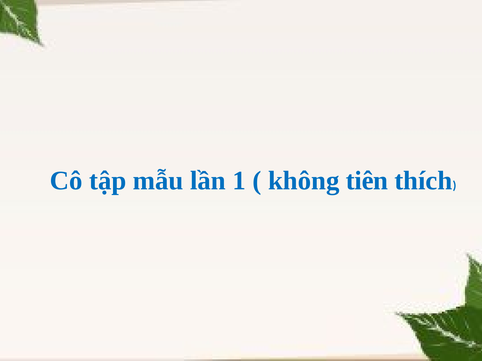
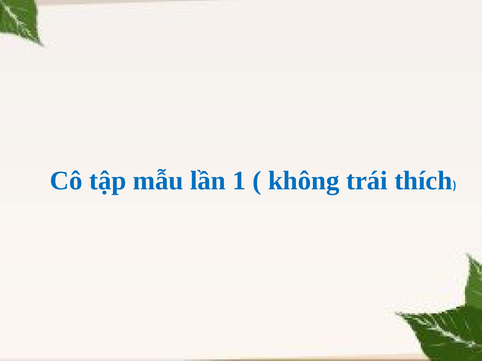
tiên: tiên -> trái
